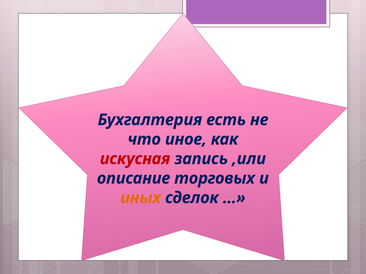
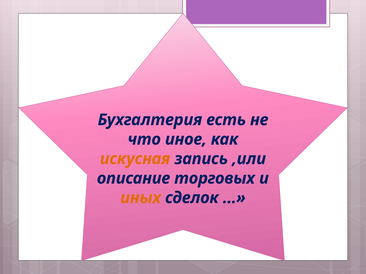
искусная colour: red -> orange
